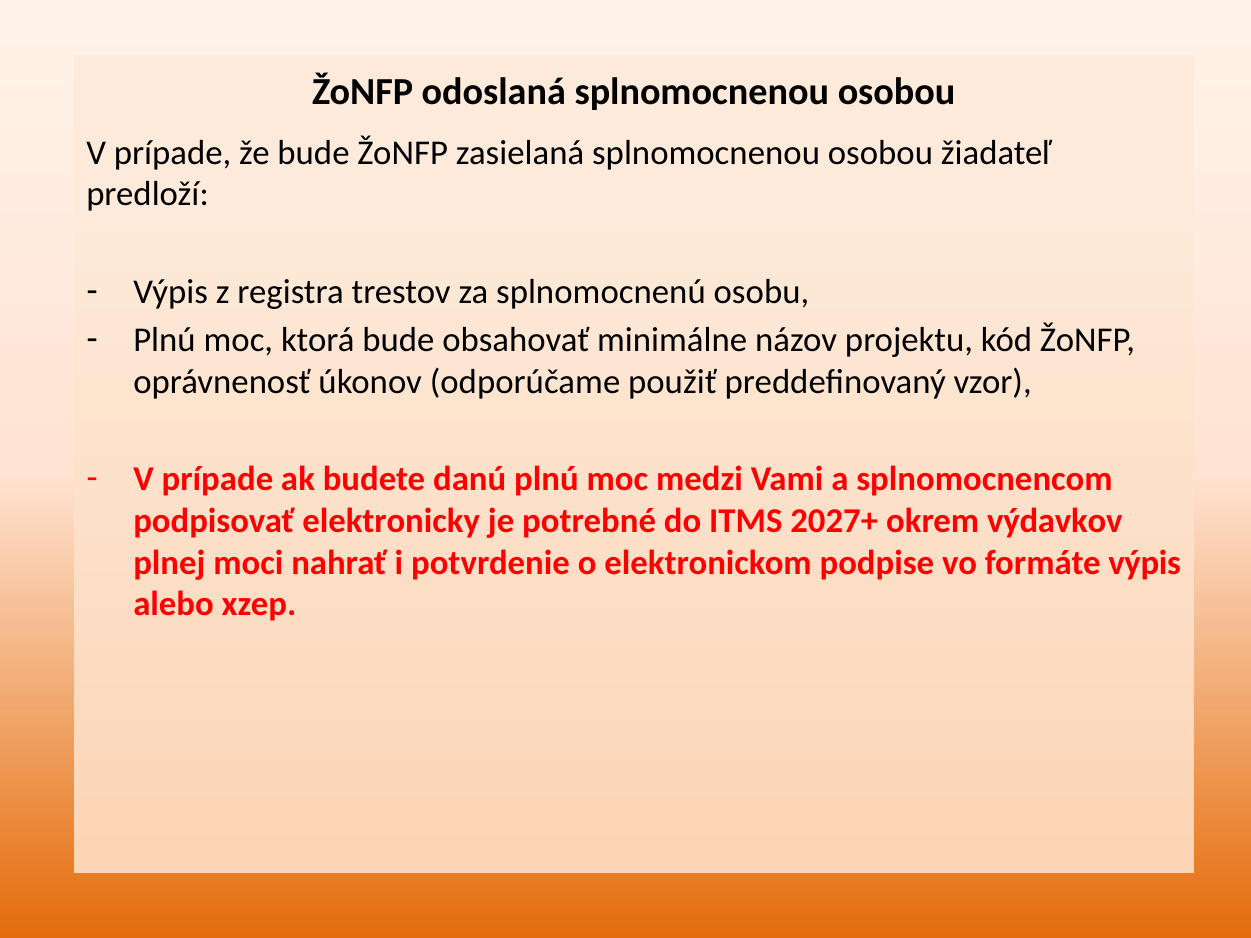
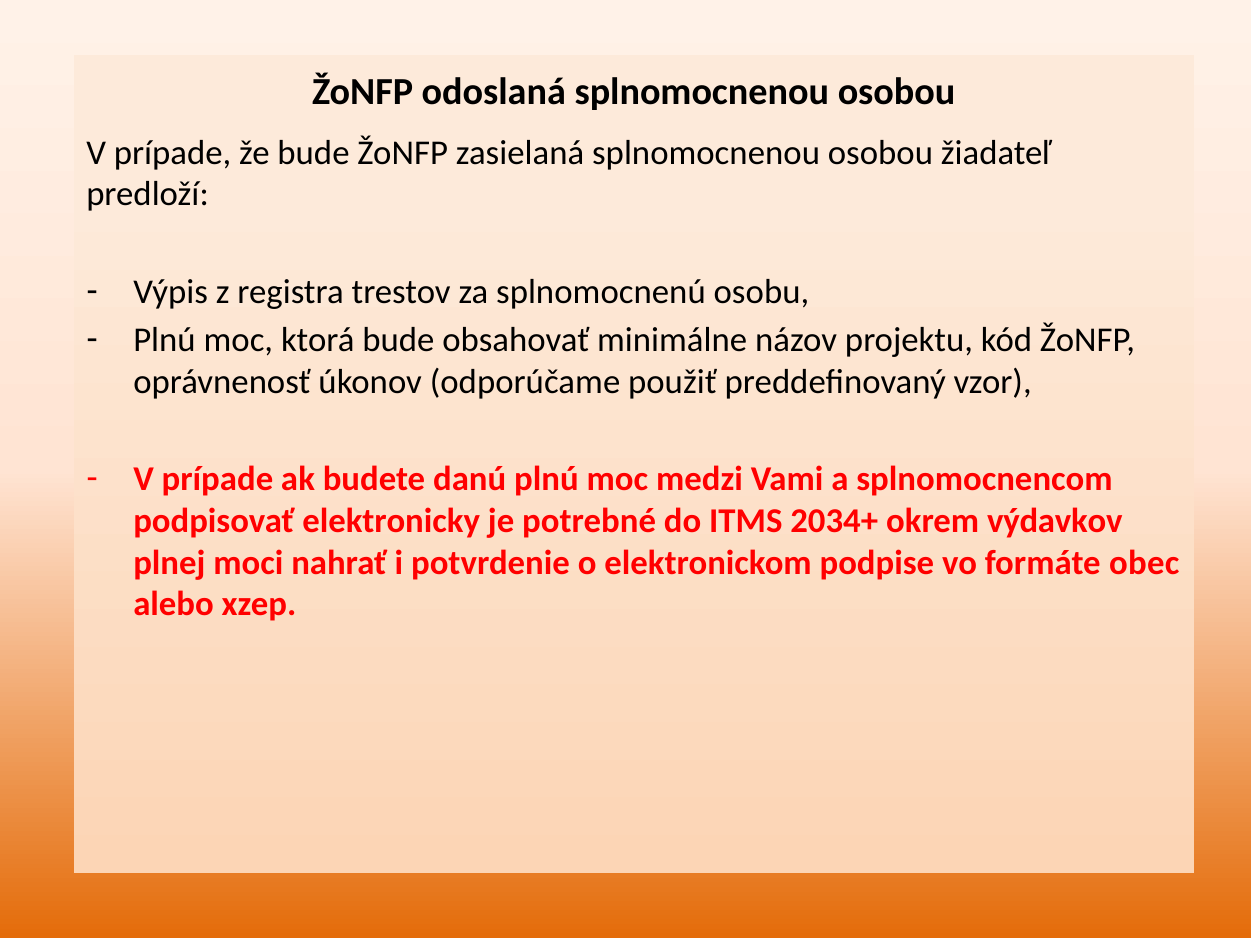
2027+: 2027+ -> 2034+
formáte výpis: výpis -> obec
